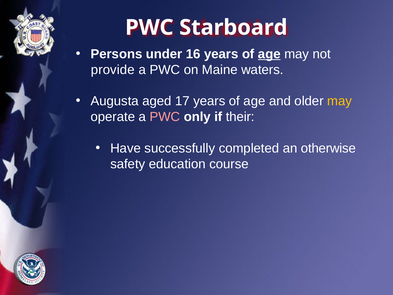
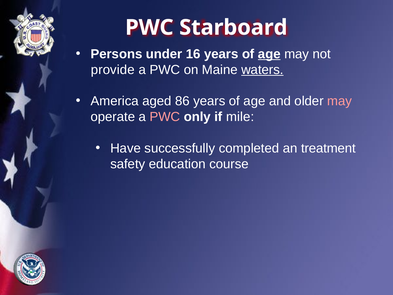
waters underline: none -> present
Augusta: Augusta -> America
17: 17 -> 86
may at (340, 101) colour: yellow -> pink
their: their -> mile
otherwise: otherwise -> treatment
